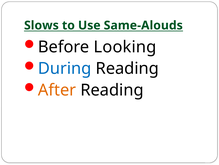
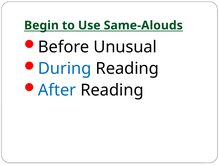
Slows: Slows -> Begin
Looking: Looking -> Unusual
After colour: orange -> blue
